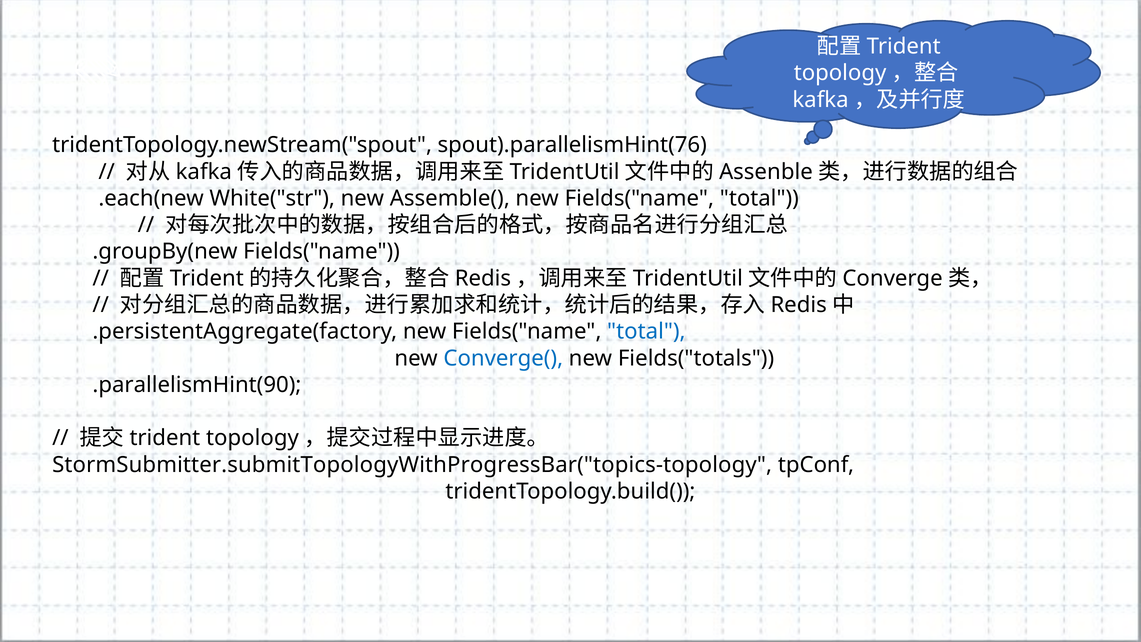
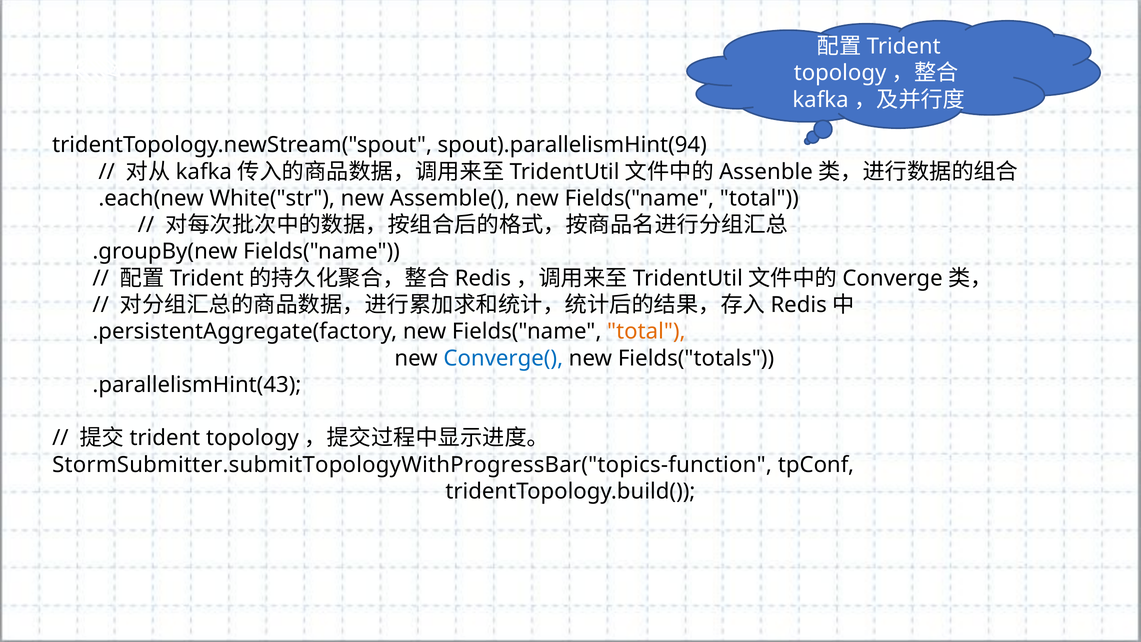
spout).parallelismHint(76: spout).parallelismHint(76 -> spout).parallelismHint(94
total at (646, 331) colour: blue -> orange
.parallelismHint(90: .parallelismHint(90 -> .parallelismHint(43
StormSubmitter.submitTopologyWithProgressBar("topics-topology: StormSubmitter.submitTopologyWithProgressBar("topics-topology -> StormSubmitter.submitTopologyWithProgressBar("topics-function
